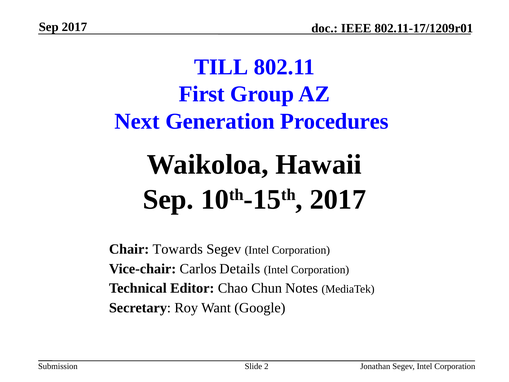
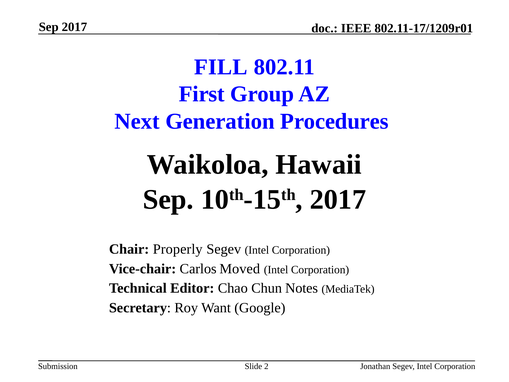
TILL: TILL -> FILL
Towards: Towards -> Properly
Details: Details -> Moved
